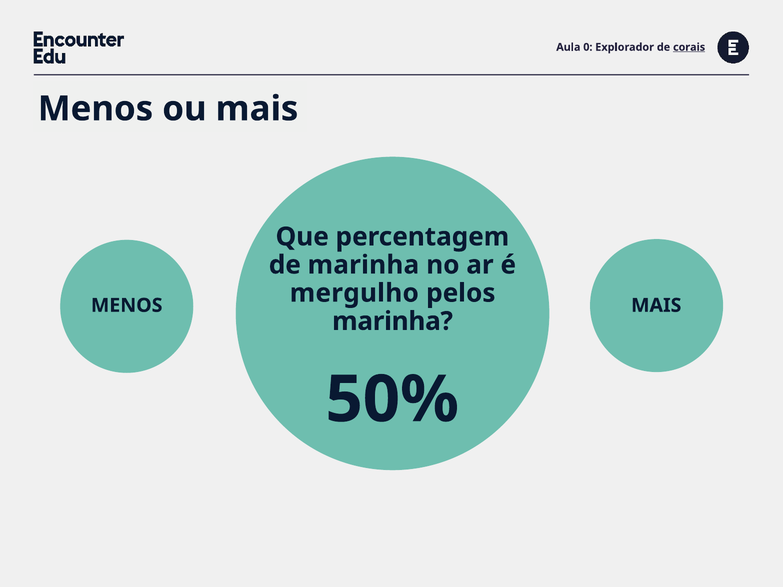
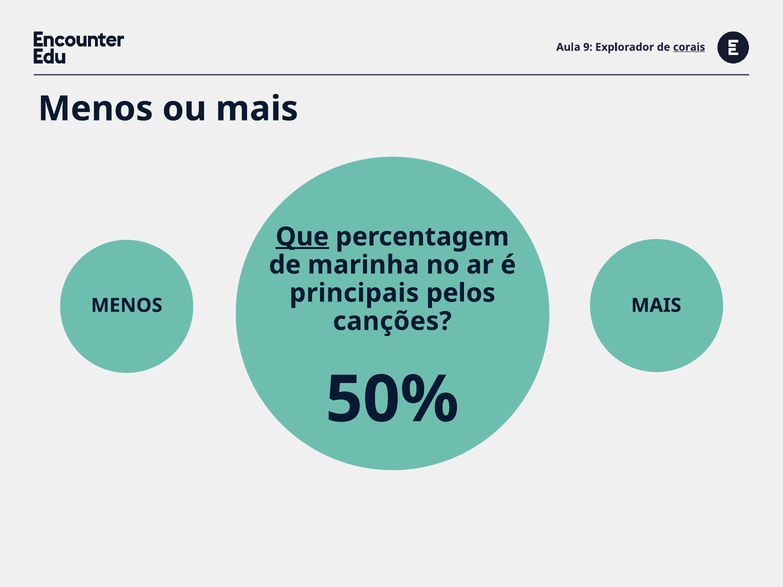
0: 0 -> 9
Que underline: none -> present
mergulho: mergulho -> principais
marinha at (393, 321): marinha -> canções
